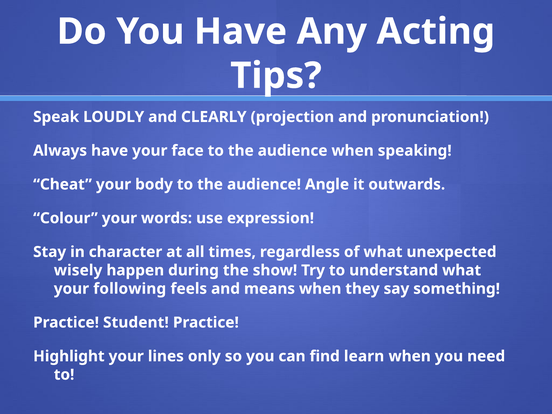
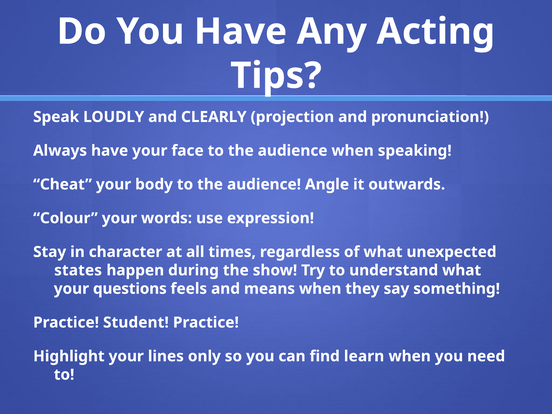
wisely: wisely -> states
following: following -> questions
